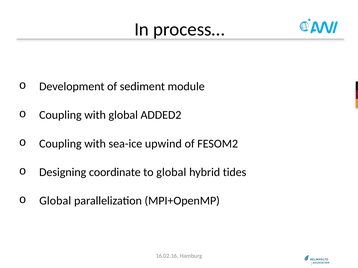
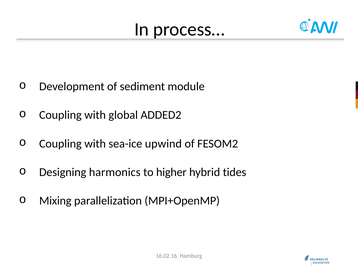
coordinate: coordinate -> harmonics
to global: global -> higher
Global at (55, 201): Global -> Mixing
